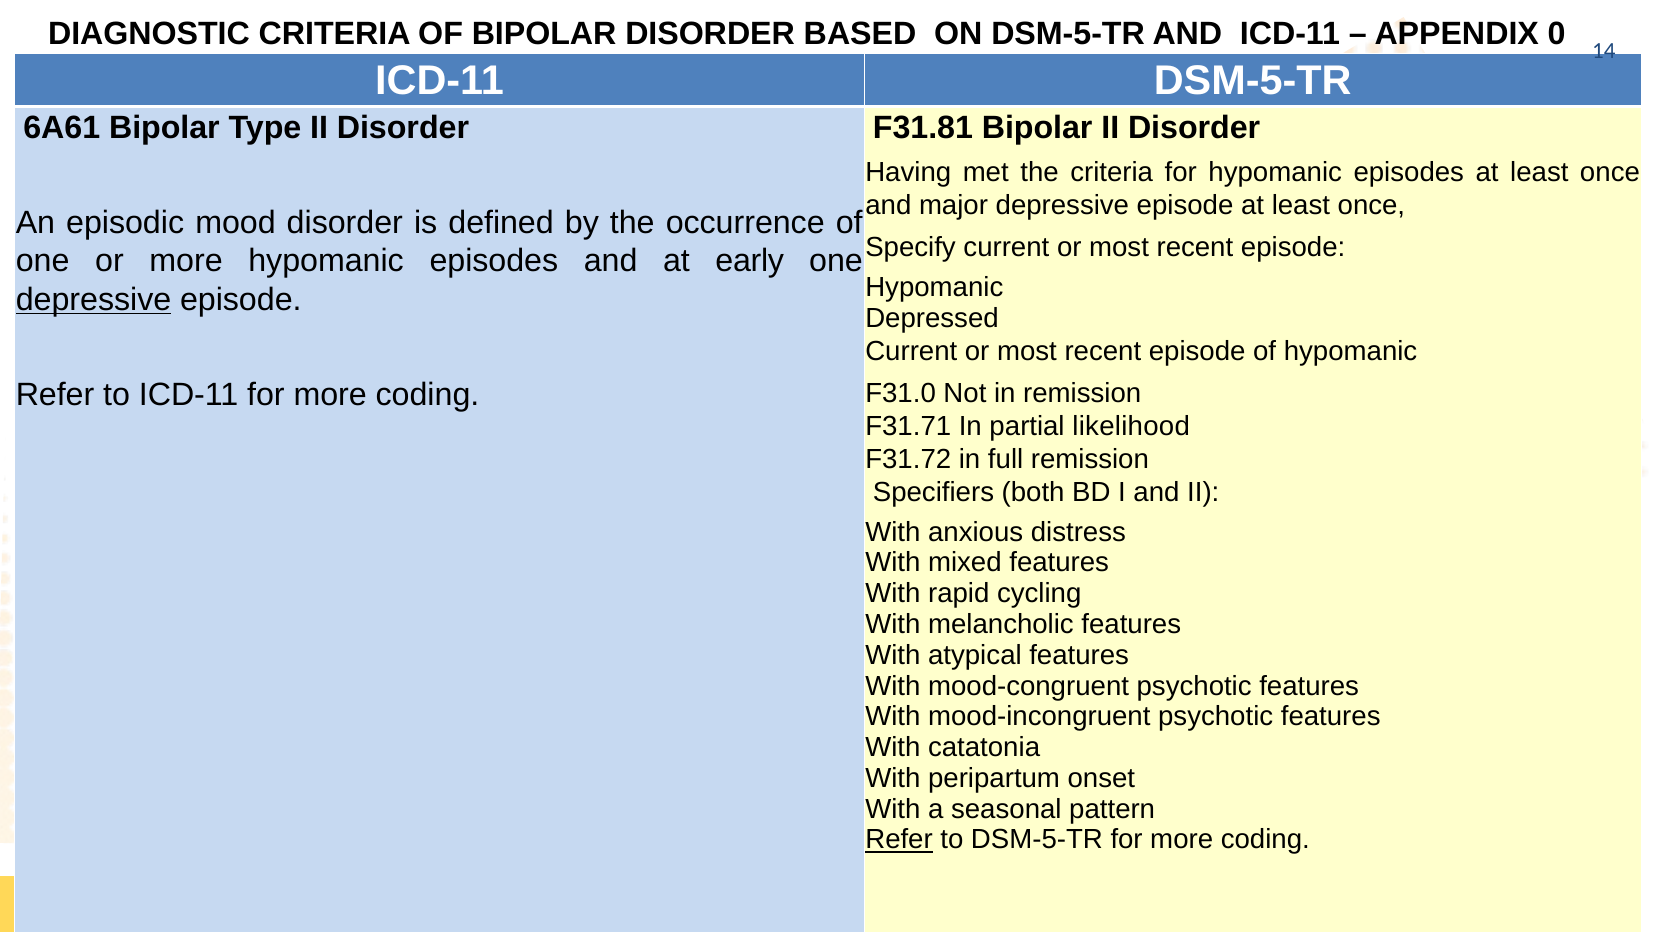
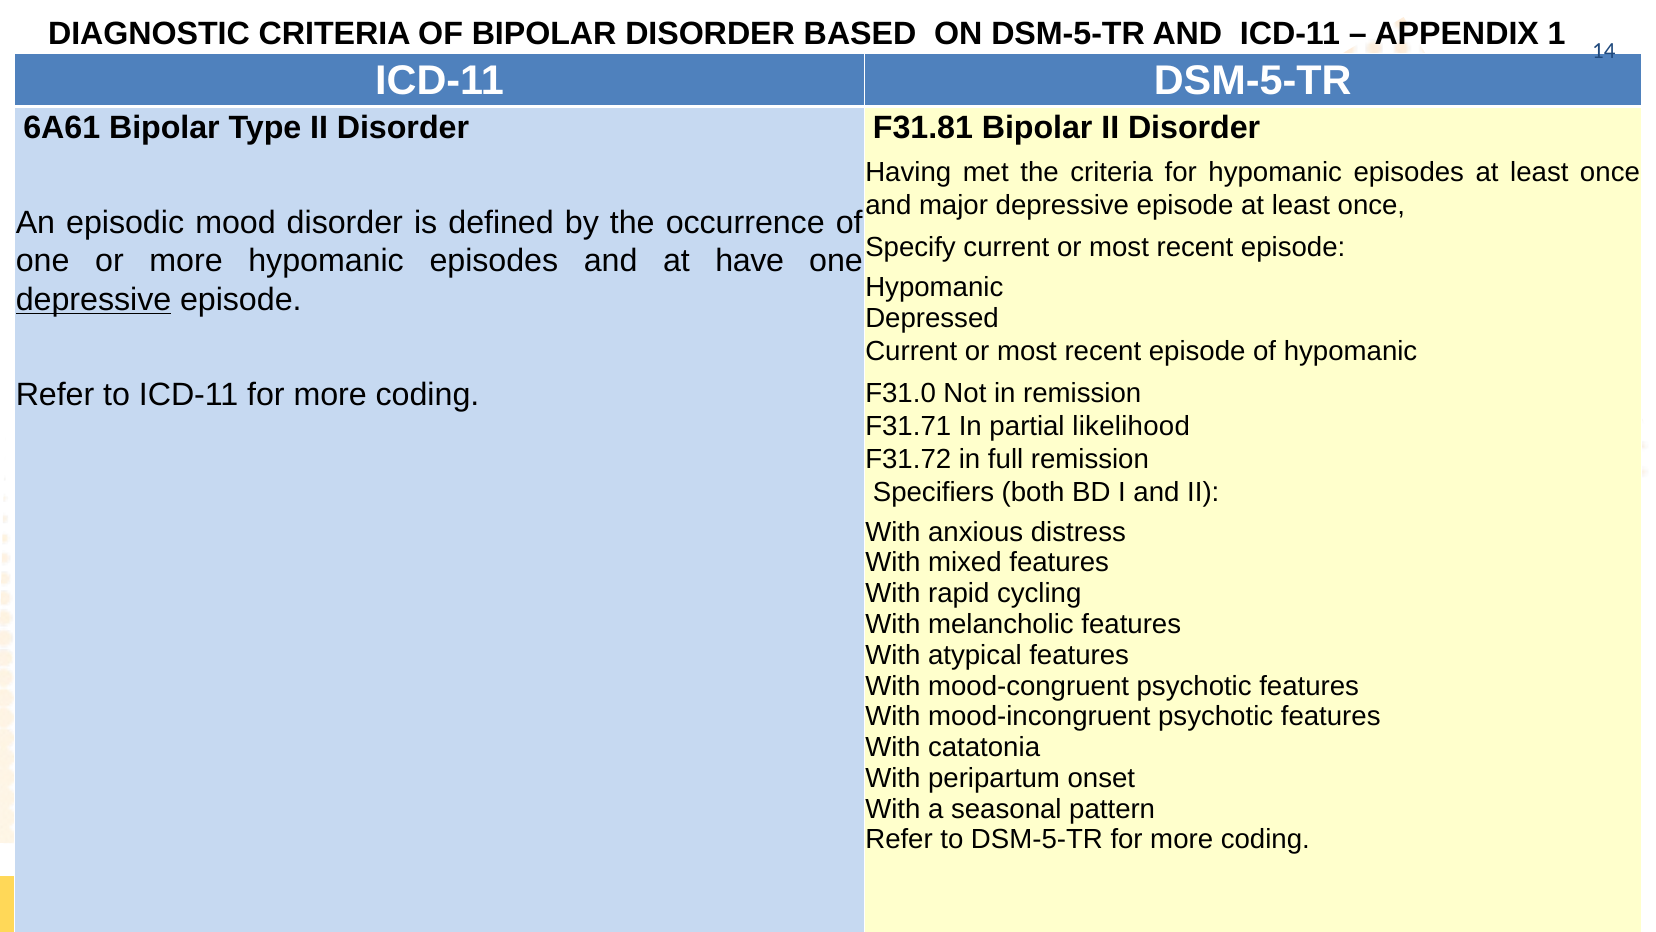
0: 0 -> 1
early: early -> have
Refer at (899, 839) underline: present -> none
